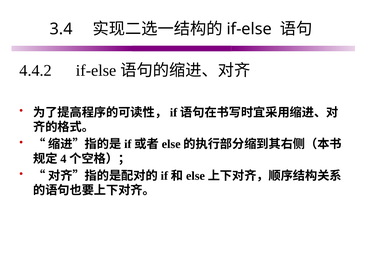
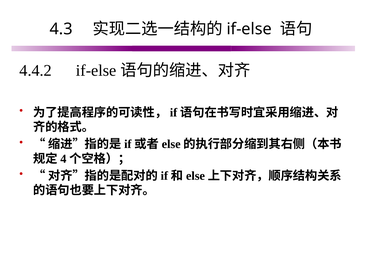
3.4: 3.4 -> 4.3
